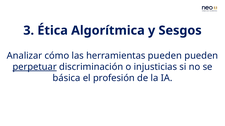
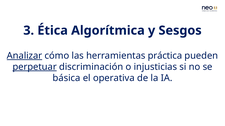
Analizar underline: none -> present
herramientas pueden: pueden -> práctica
profesión: profesión -> operativa
